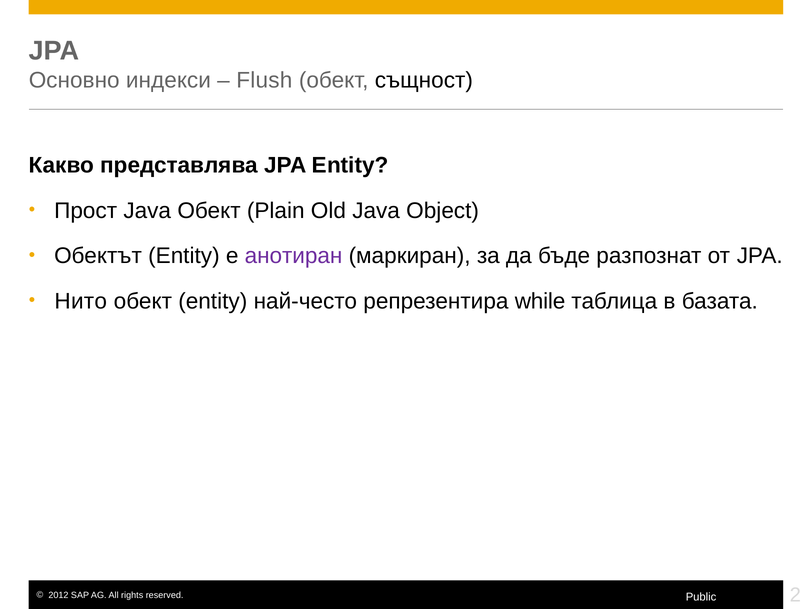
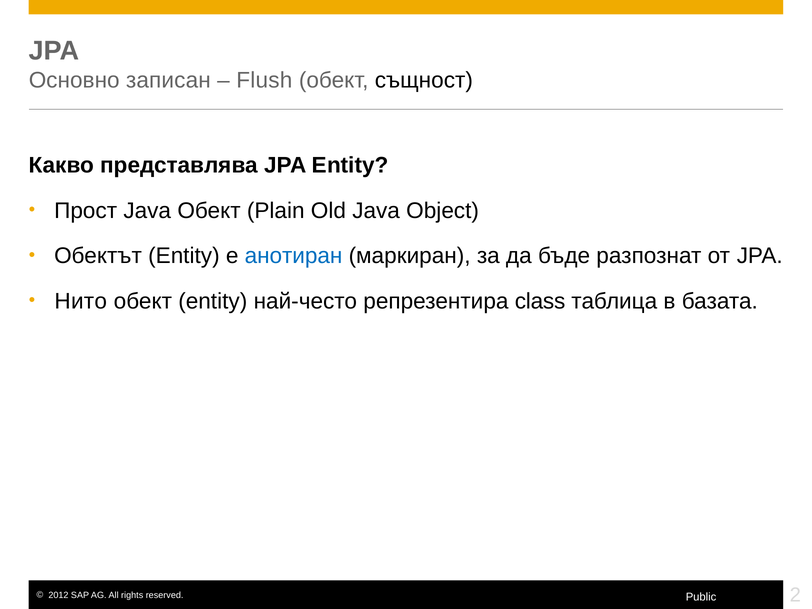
индекси: индекси -> записан
анотиран colour: purple -> blue
while: while -> class
